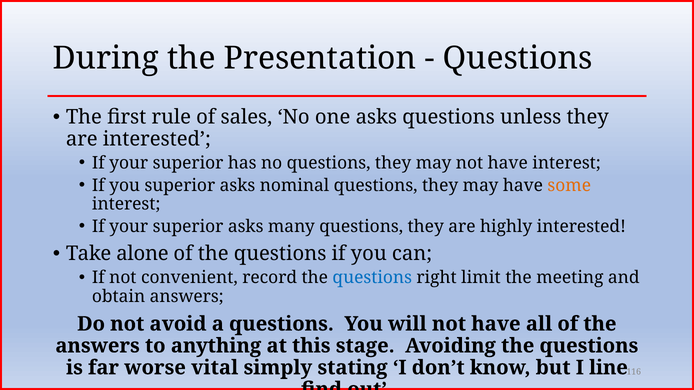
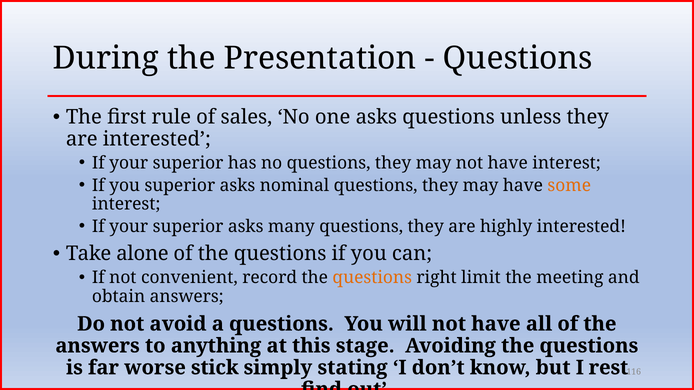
questions at (372, 278) colour: blue -> orange
vital: vital -> stick
line: line -> rest
